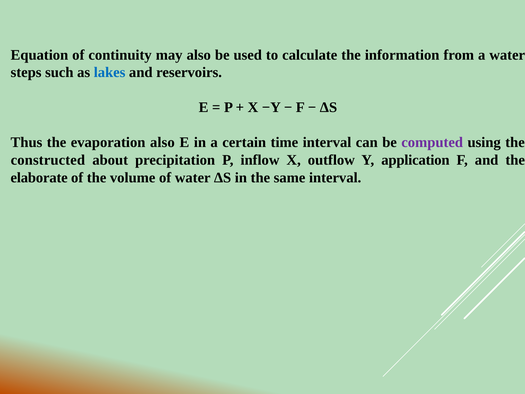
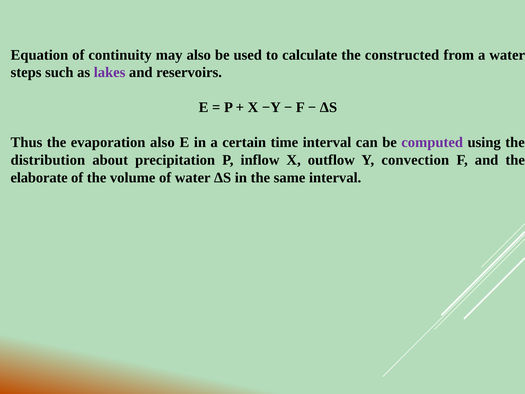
information: information -> constructed
lakes colour: blue -> purple
constructed: constructed -> distribution
application: application -> convection
